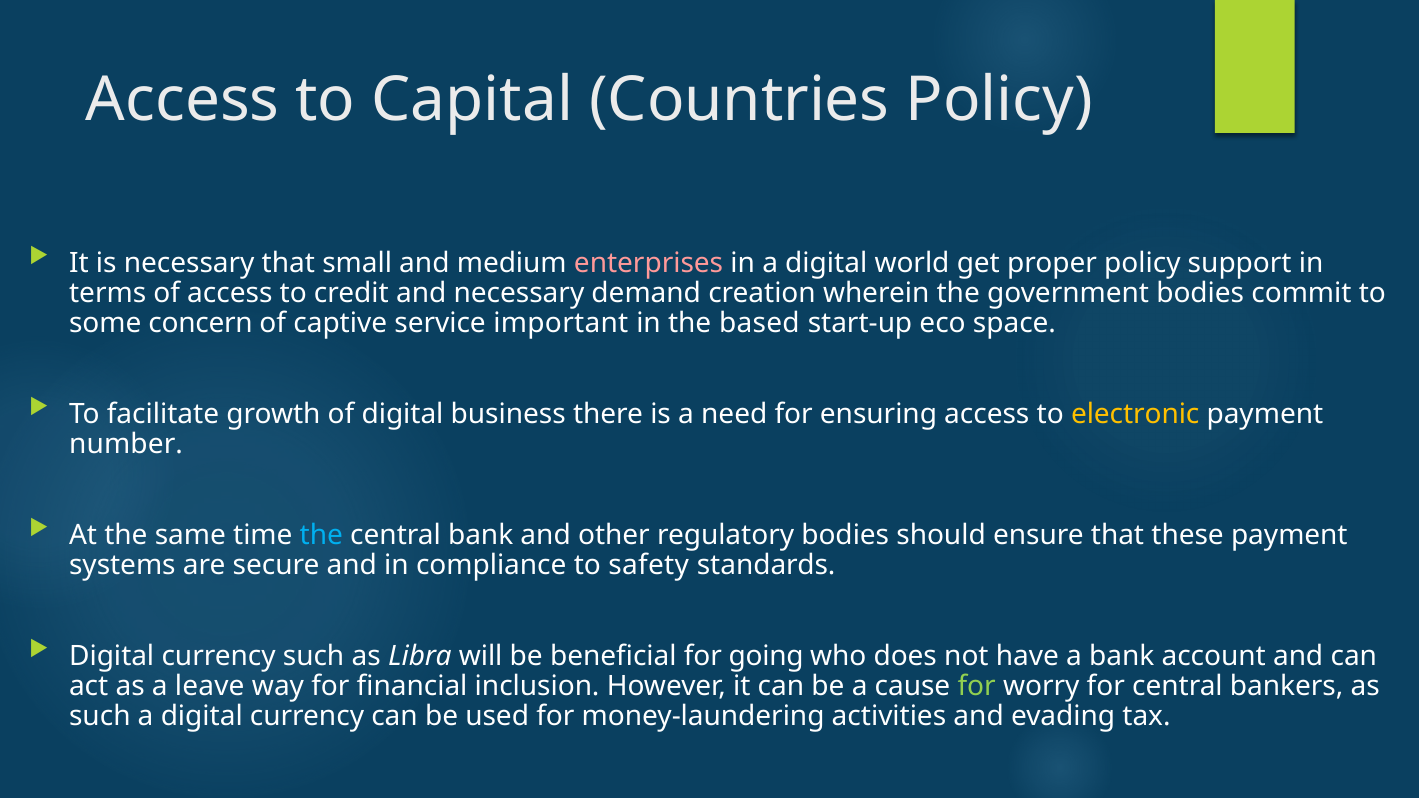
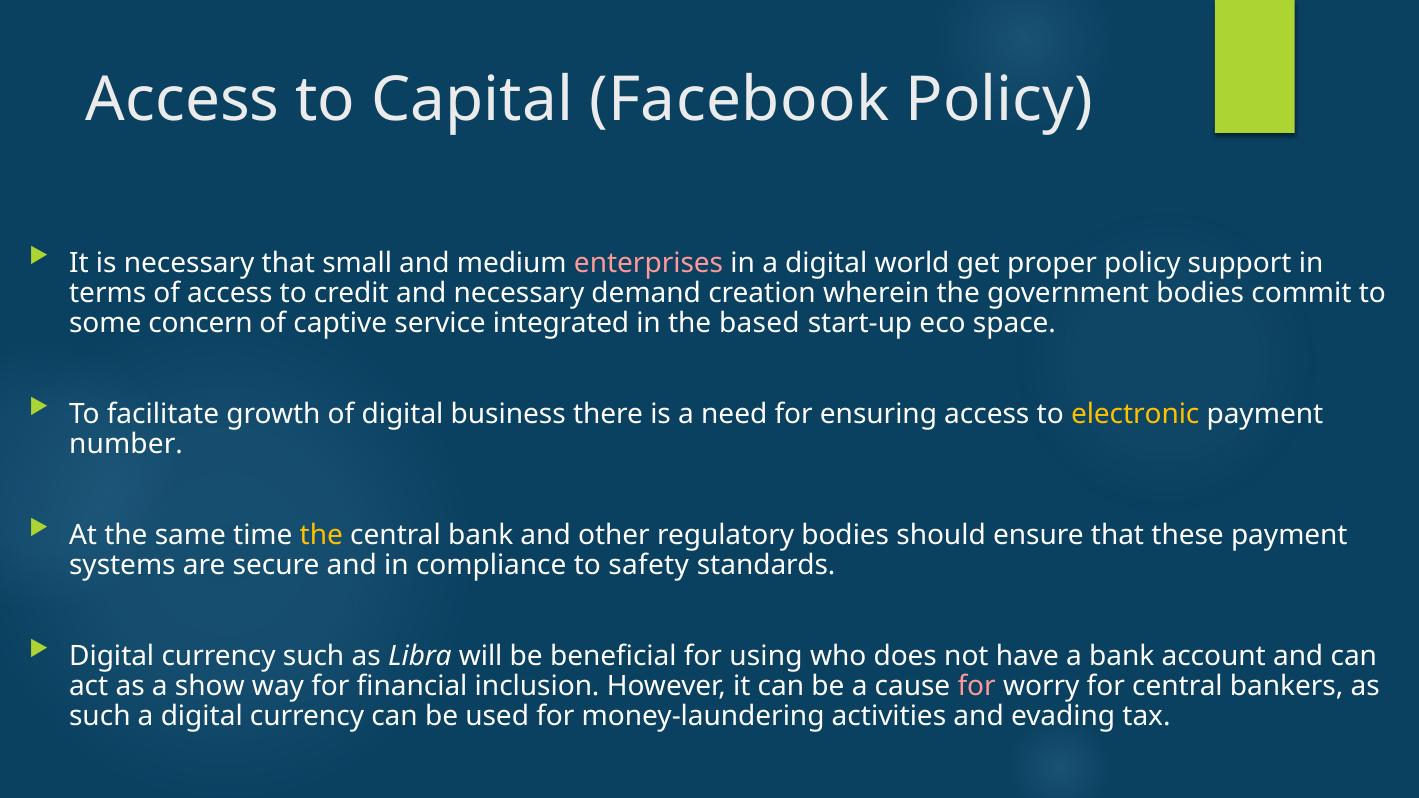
Countries: Countries -> Facebook
important: important -> integrated
the at (321, 535) colour: light blue -> yellow
going: going -> using
leave: leave -> show
for at (977, 687) colour: light green -> pink
